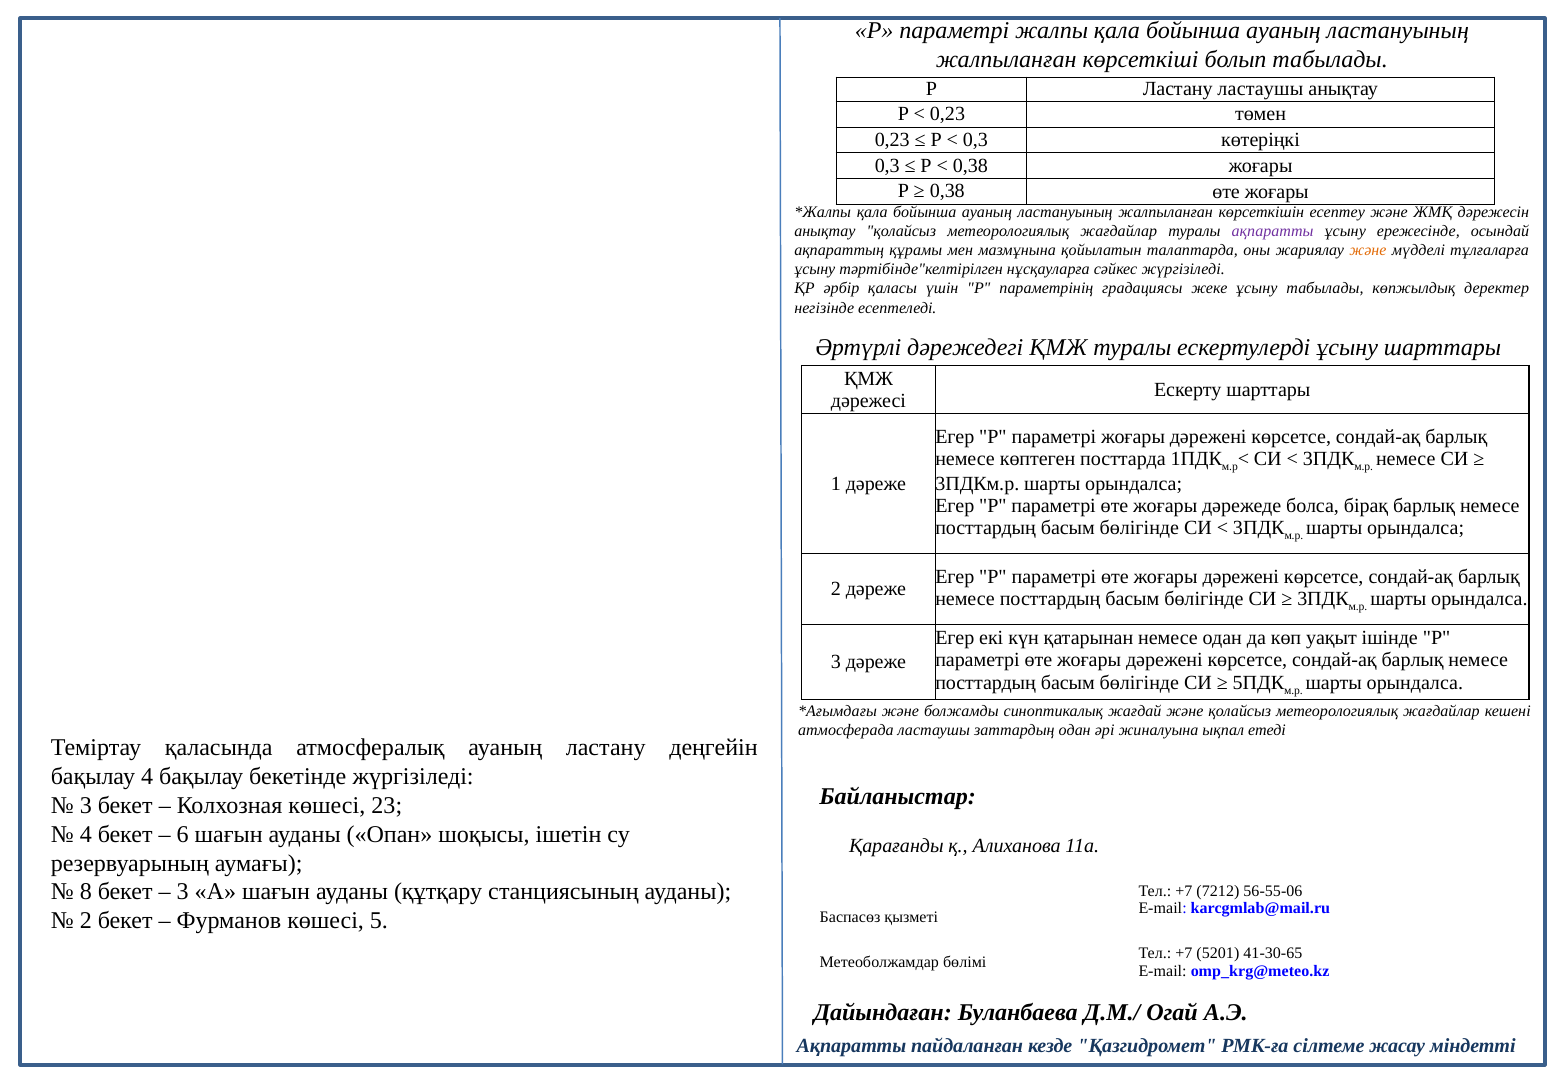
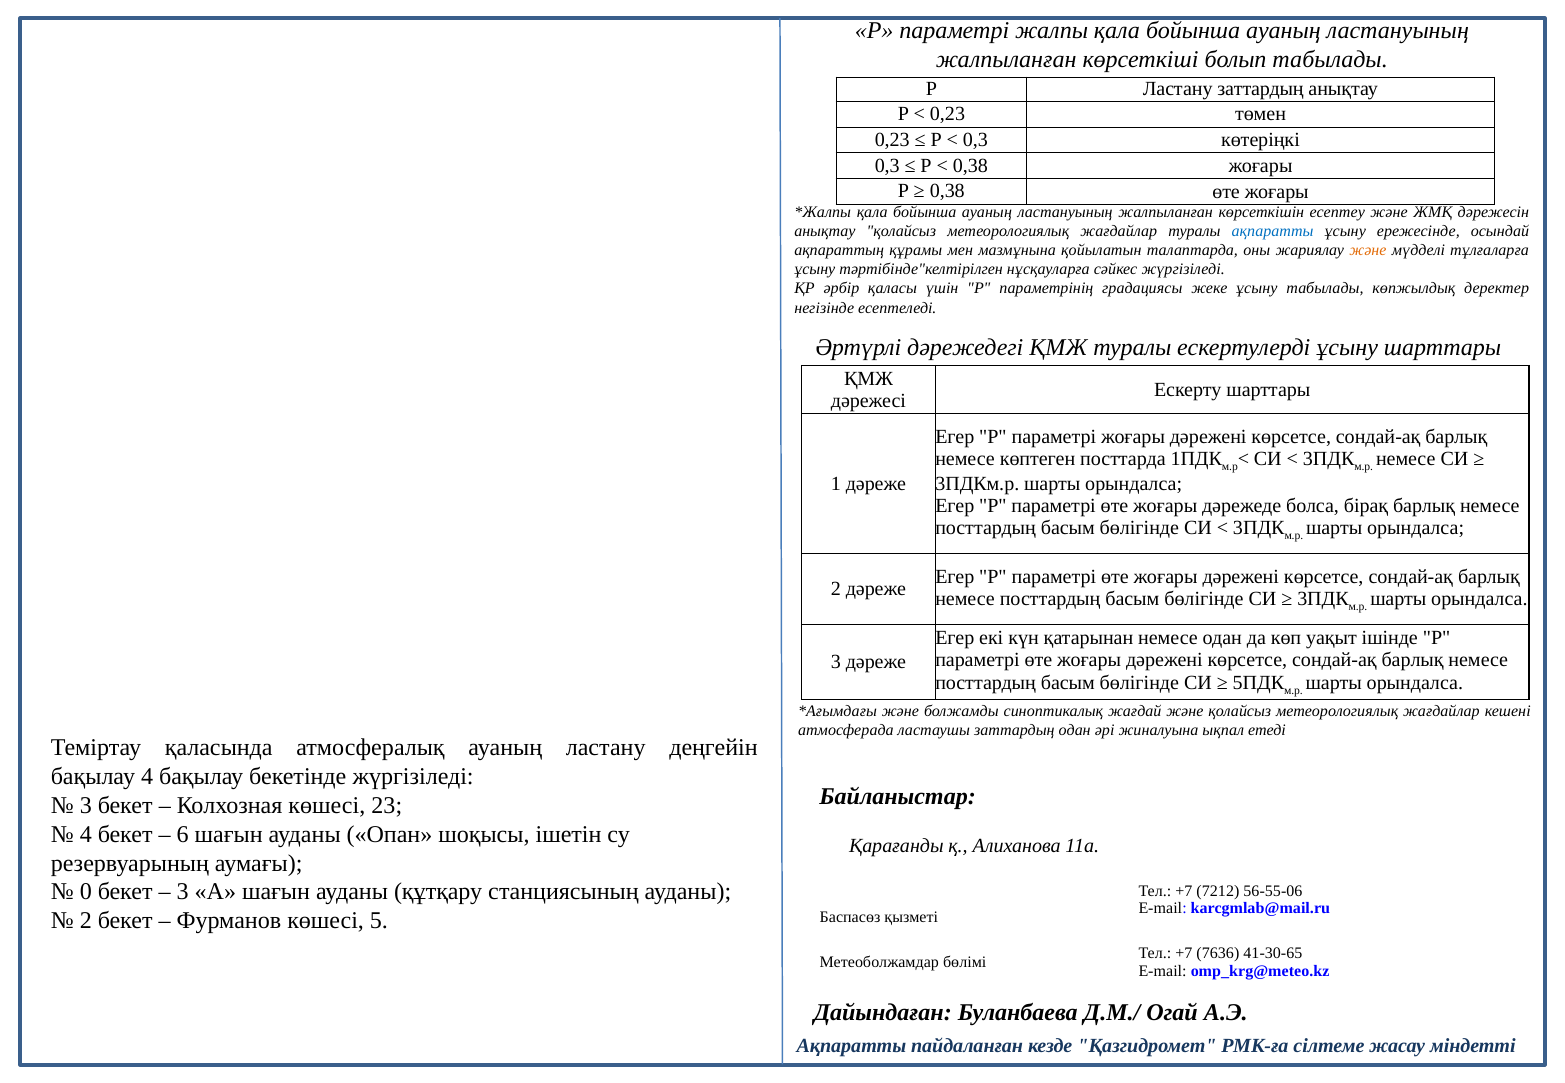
Ластану ластаушы: ластаушы -> заттардың
ақпаратты at (1273, 231) colour: purple -> blue
8: 8 -> 0
5201: 5201 -> 7636
